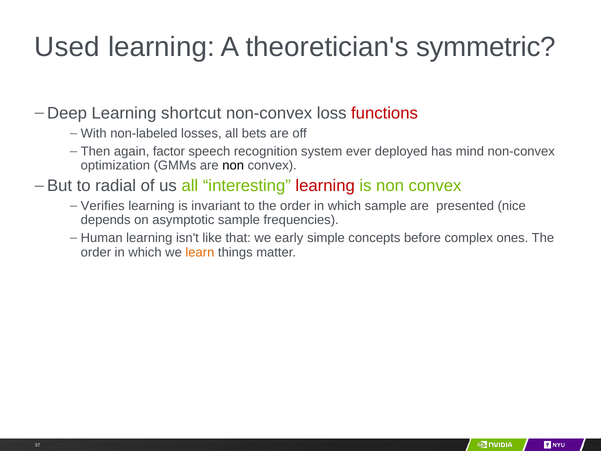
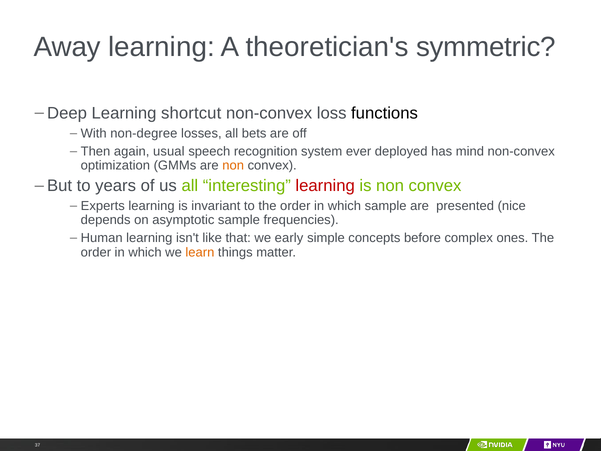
Used: Used -> Away
functions colour: red -> black
non-labeled: non-labeled -> non-degree
factor: factor -> usual
non at (233, 165) colour: black -> orange
radial: radial -> years
Verifies: Verifies -> Experts
